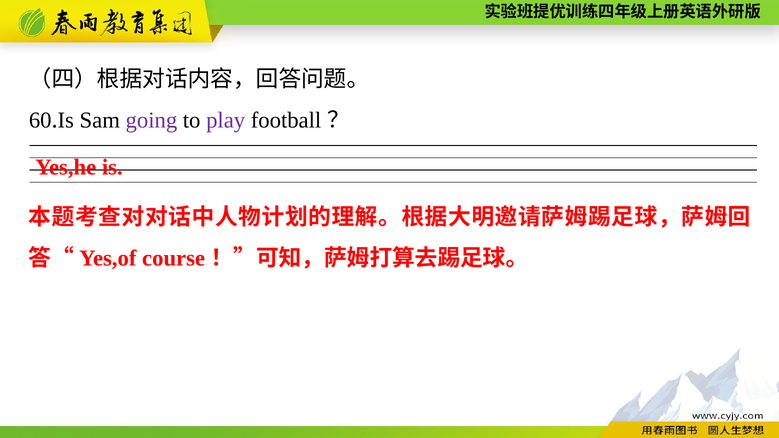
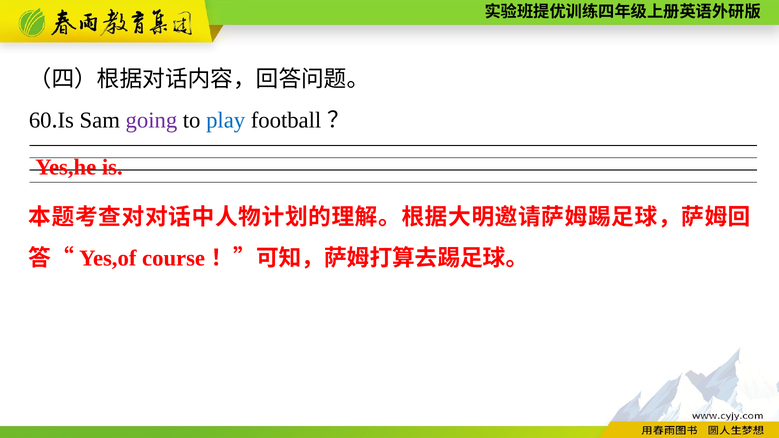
play colour: purple -> blue
